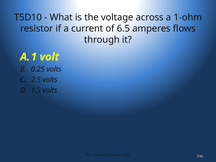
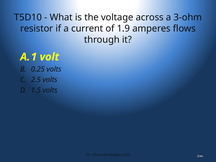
1-ohm: 1-ohm -> 3-ohm
6.5: 6.5 -> 1.9
